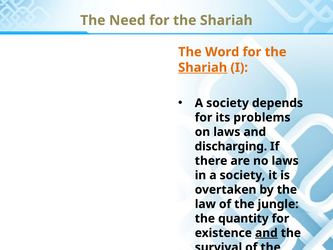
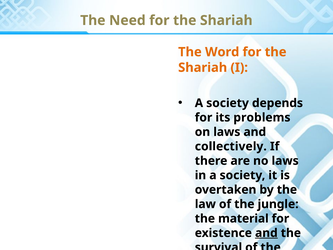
Shariah at (203, 68) underline: present -> none
discharging: discharging -> collectively
quantity: quantity -> material
